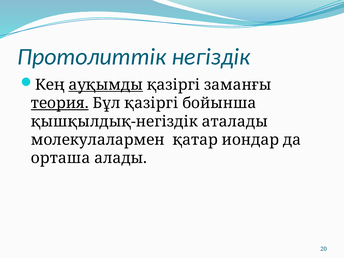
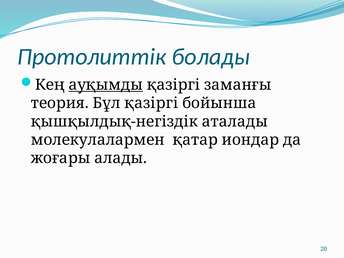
негіздік: негіздік -> болады
теория underline: present -> none
орташа: орташа -> жоғары
